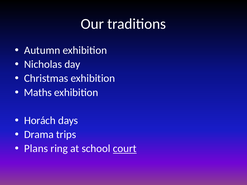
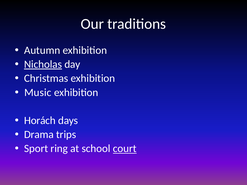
Nicholas underline: none -> present
Maths: Maths -> Music
Plans: Plans -> Sport
